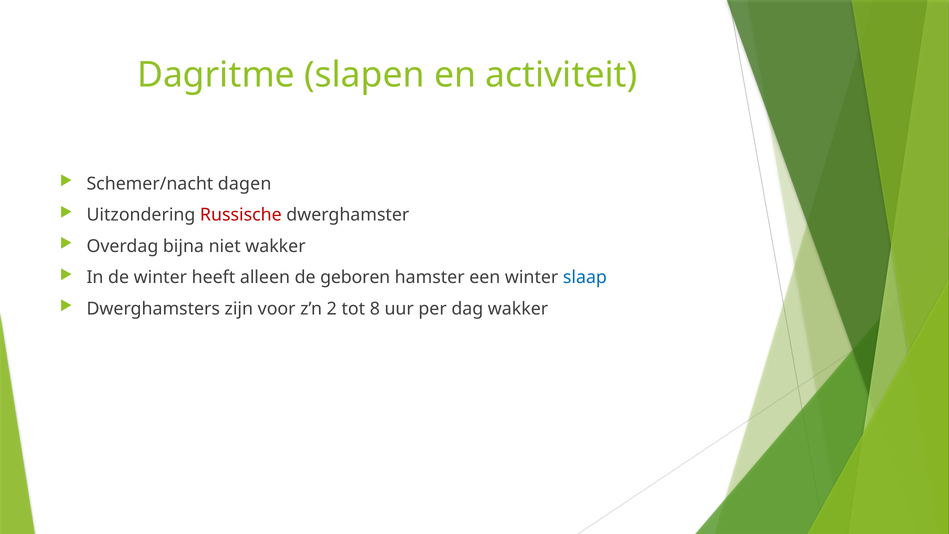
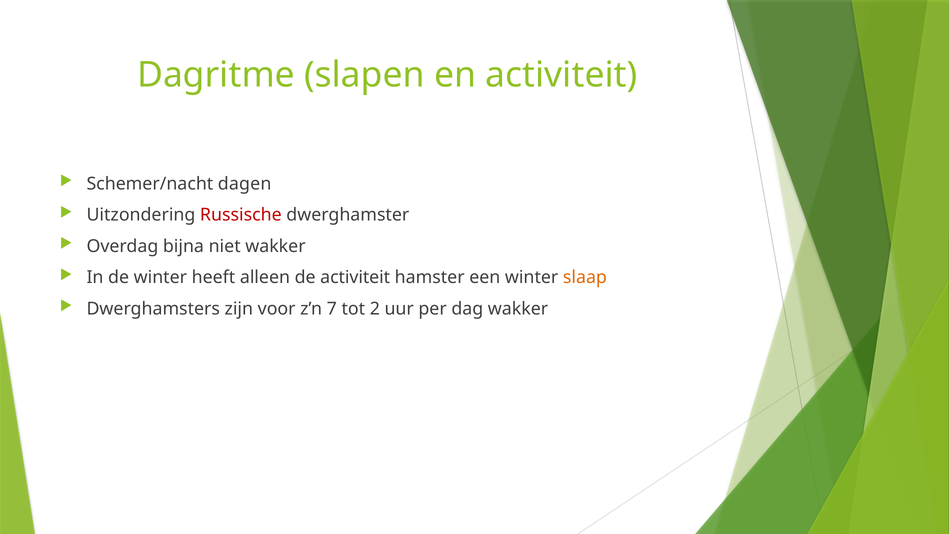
de geboren: geboren -> activiteit
slaap colour: blue -> orange
2: 2 -> 7
8: 8 -> 2
